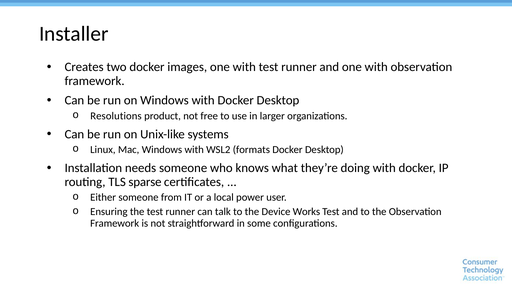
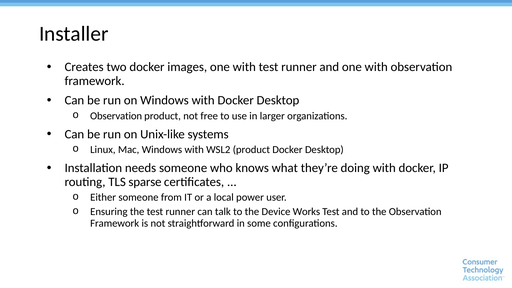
Resolutions at (116, 116): Resolutions -> Observation
WSL2 formats: formats -> product
